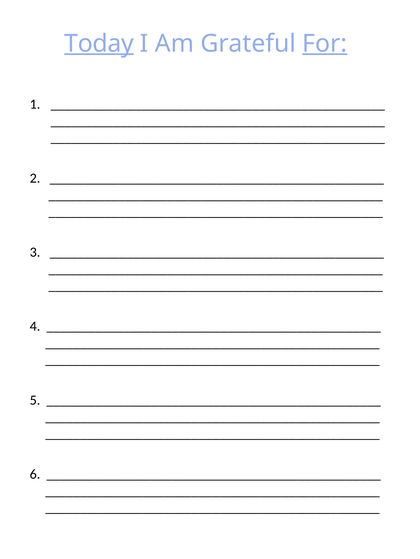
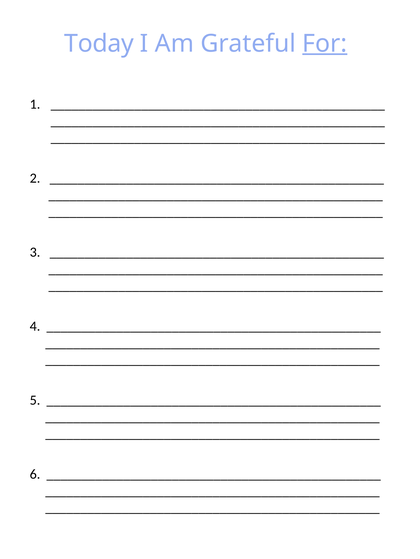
Today underline: present -> none
